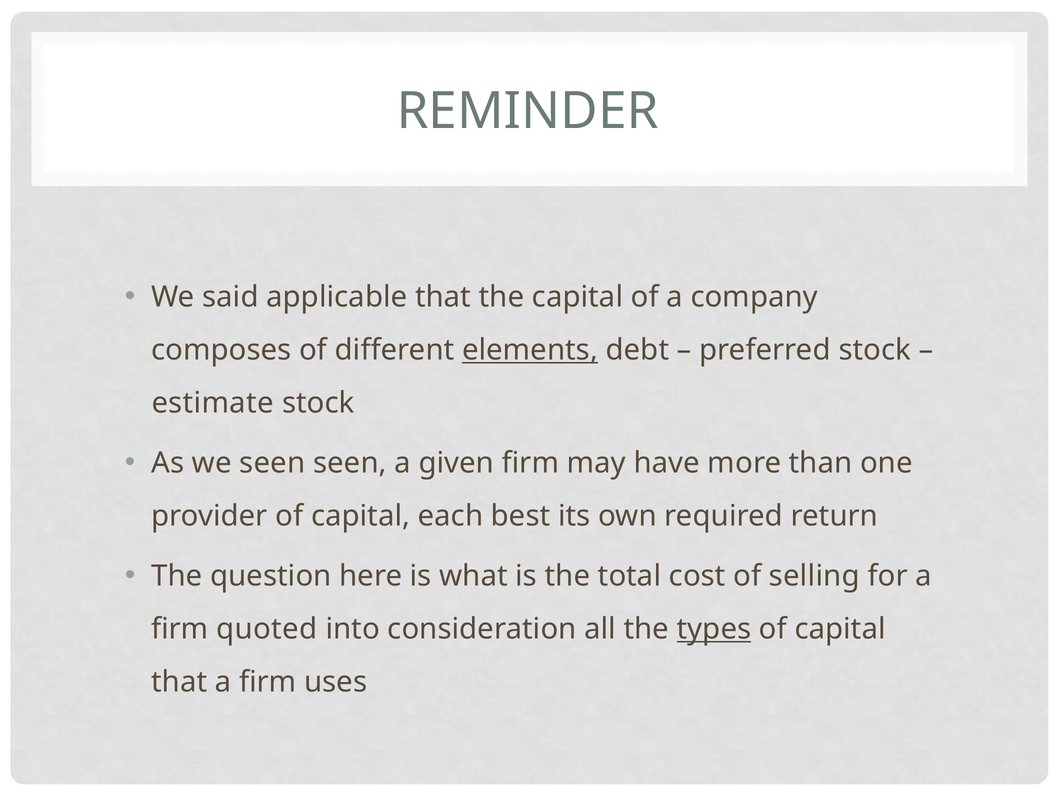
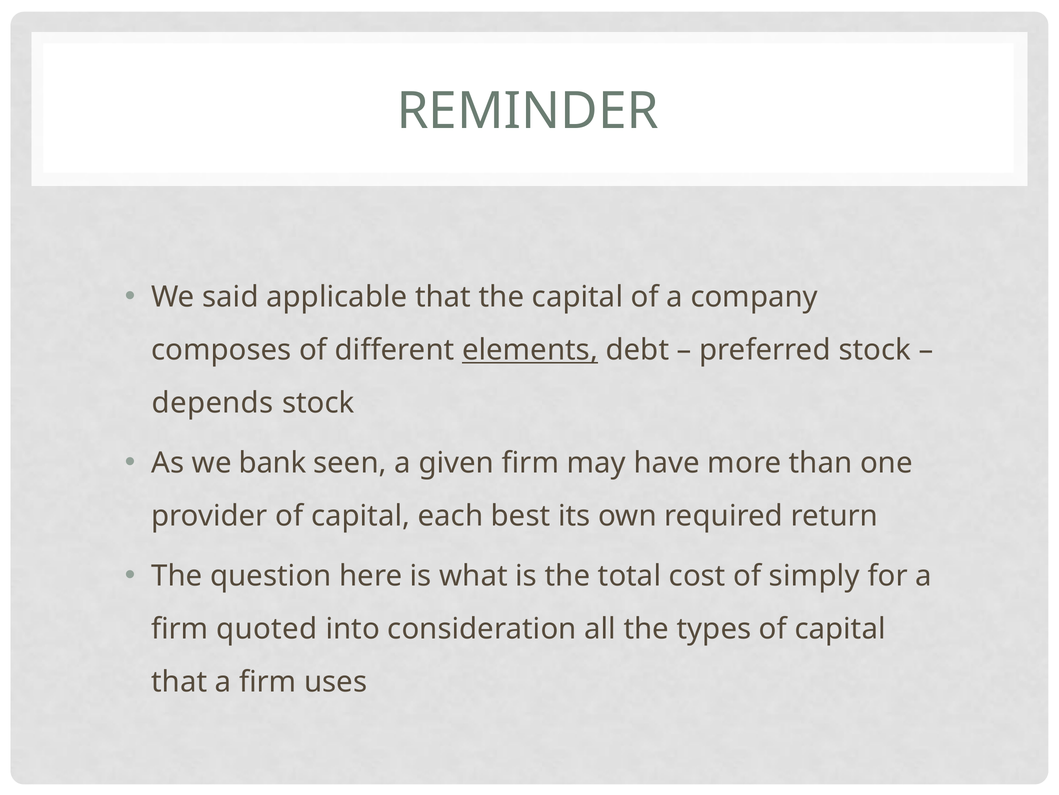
estimate: estimate -> depends
we seen: seen -> bank
selling: selling -> simply
types underline: present -> none
